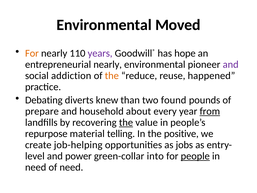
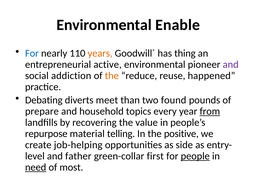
Moved: Moved -> Enable
For at (32, 53) colour: orange -> blue
years colour: purple -> orange
hope: hope -> thing
entrepreneurial nearly: nearly -> active
knew: knew -> meet
about: about -> topics
the at (126, 122) underline: present -> none
jobs: jobs -> side
power: power -> father
into: into -> first
need at (36, 167) underline: none -> present
of need: need -> most
